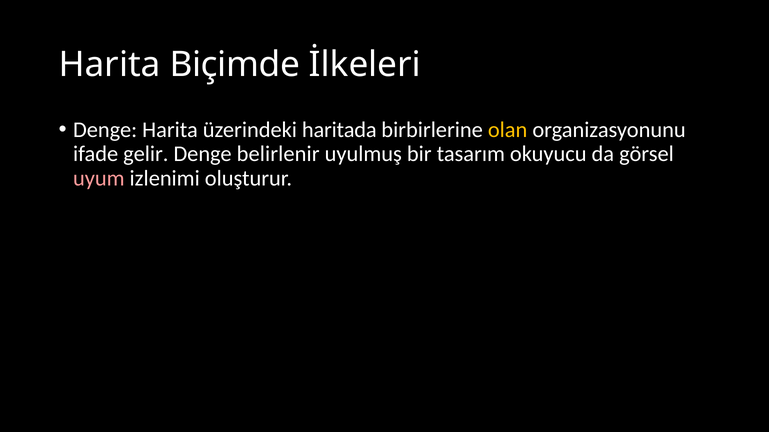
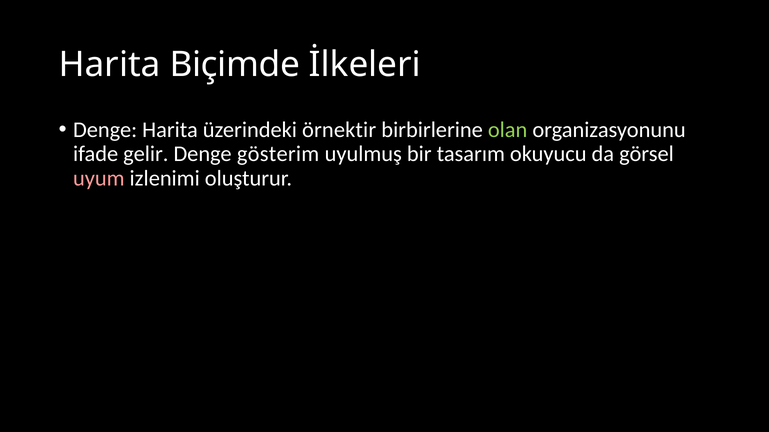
haritada: haritada -> örnektir
olan colour: yellow -> light green
belirlenir: belirlenir -> gösterim
